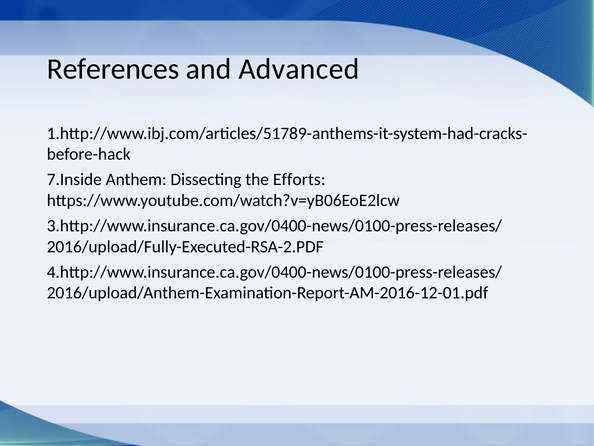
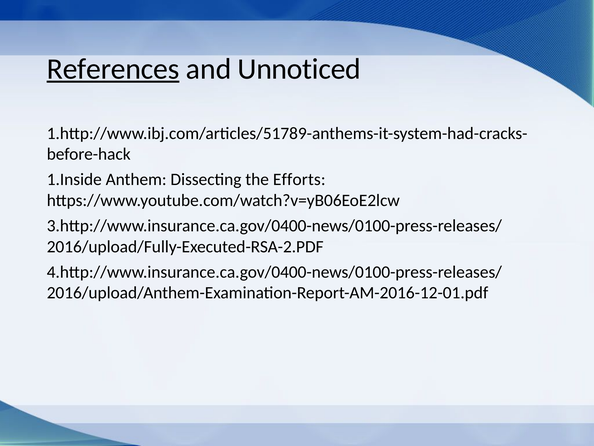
References underline: none -> present
Advanced: Advanced -> Unnoticed
7.Inside: 7.Inside -> 1.Inside
